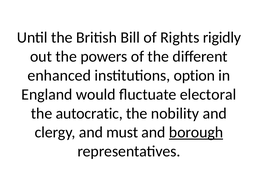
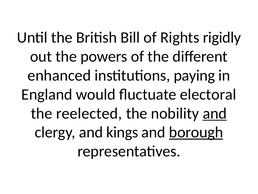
option: option -> paying
autocratic: autocratic -> reelected
and at (215, 113) underline: none -> present
must: must -> kings
